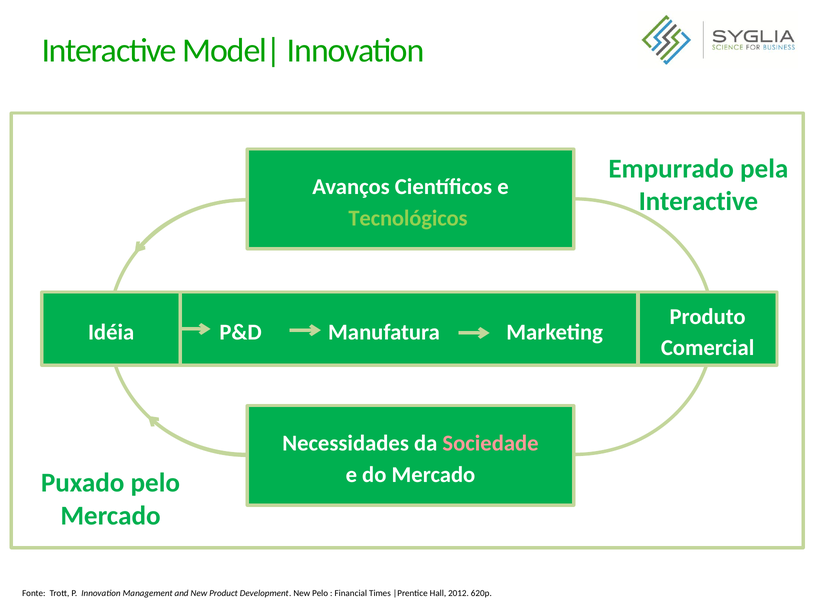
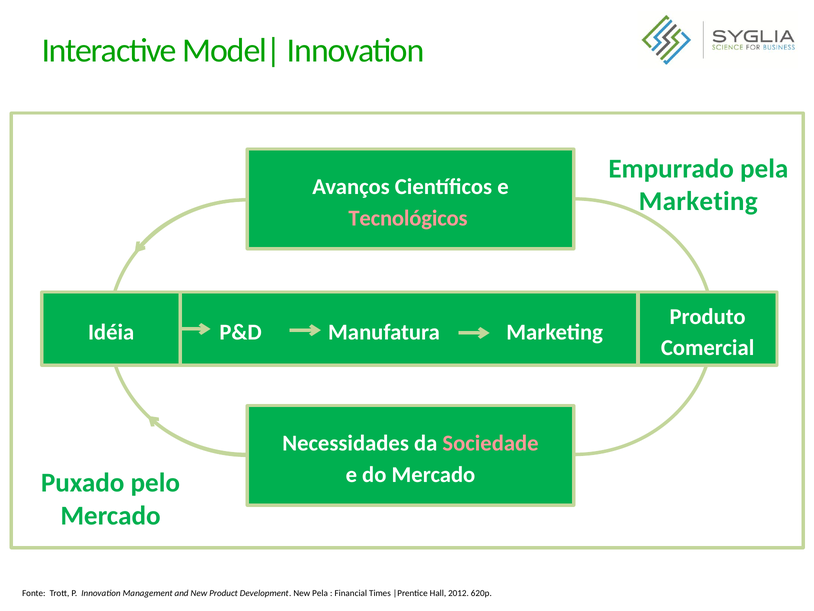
Interactive at (698, 201): Interactive -> Marketing
Tecnológicos colour: light green -> pink
New Pelo: Pelo -> Pela
